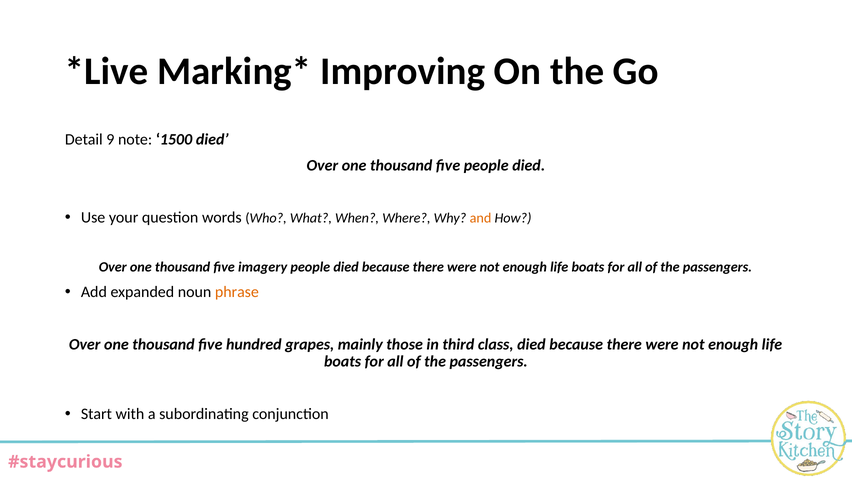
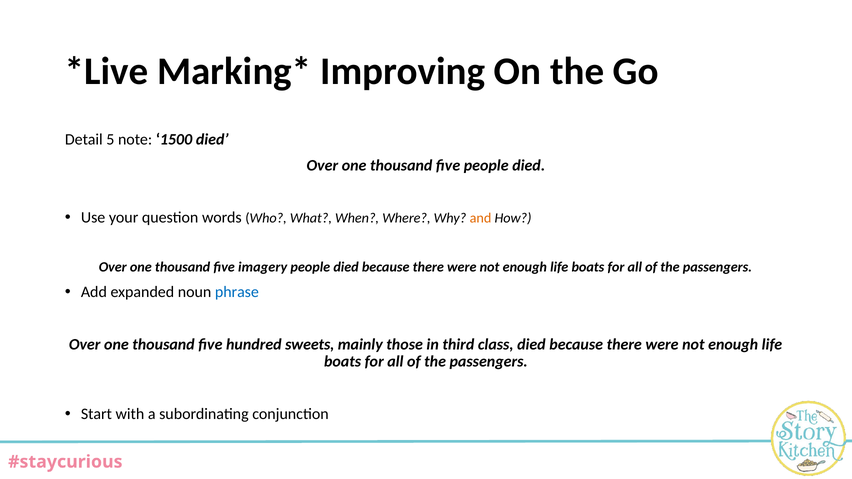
9: 9 -> 5
phrase colour: orange -> blue
grapes: grapes -> sweets
